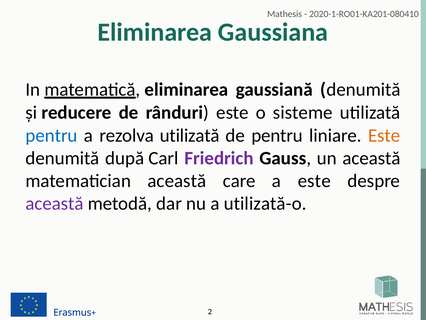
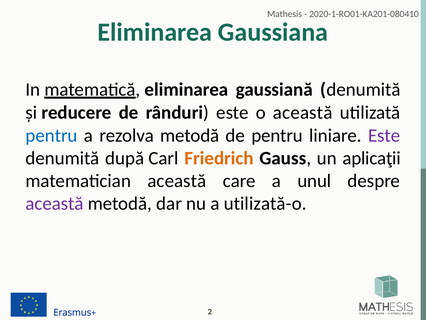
o sisteme: sisteme -> această
rezolva utilizată: utilizată -> metodă
Este at (384, 135) colour: orange -> purple
Friedrich colour: purple -> orange
un această: această -> aplicaţii
a este: este -> unul
